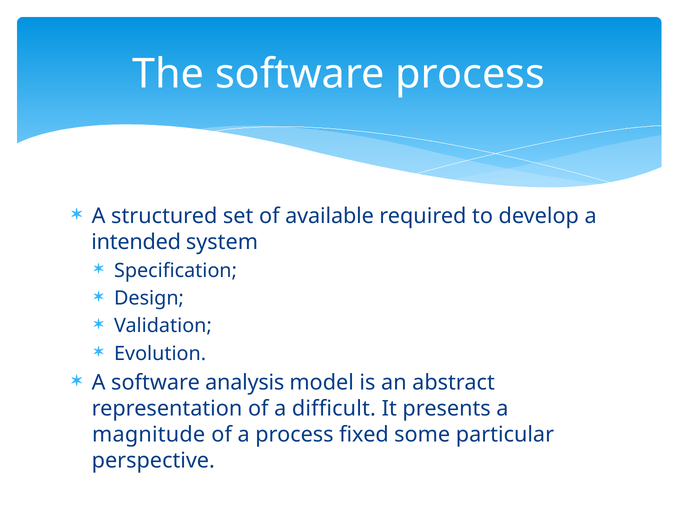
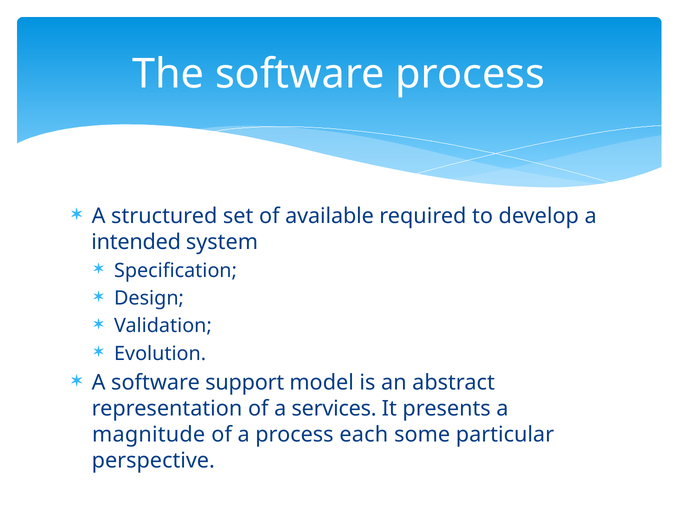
analysis: analysis -> support
difficult: difficult -> services
fixed: fixed -> each
